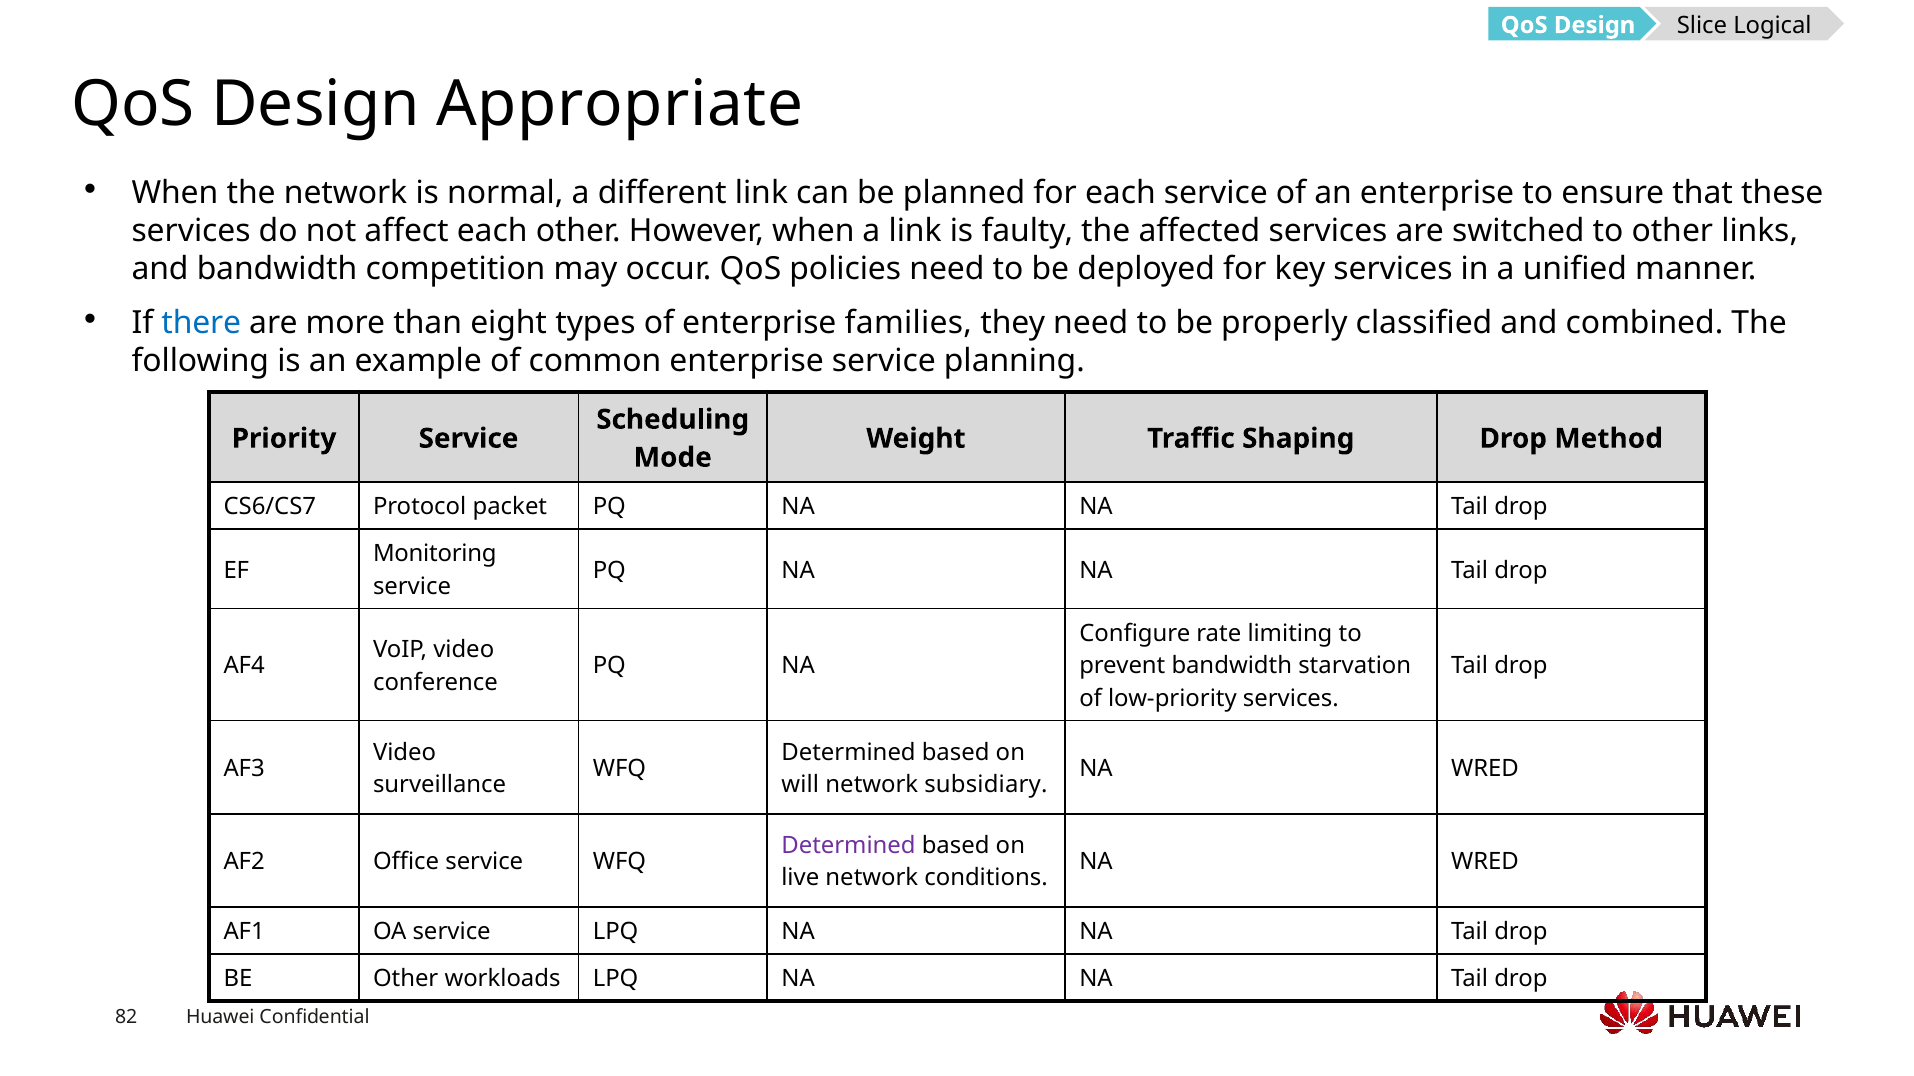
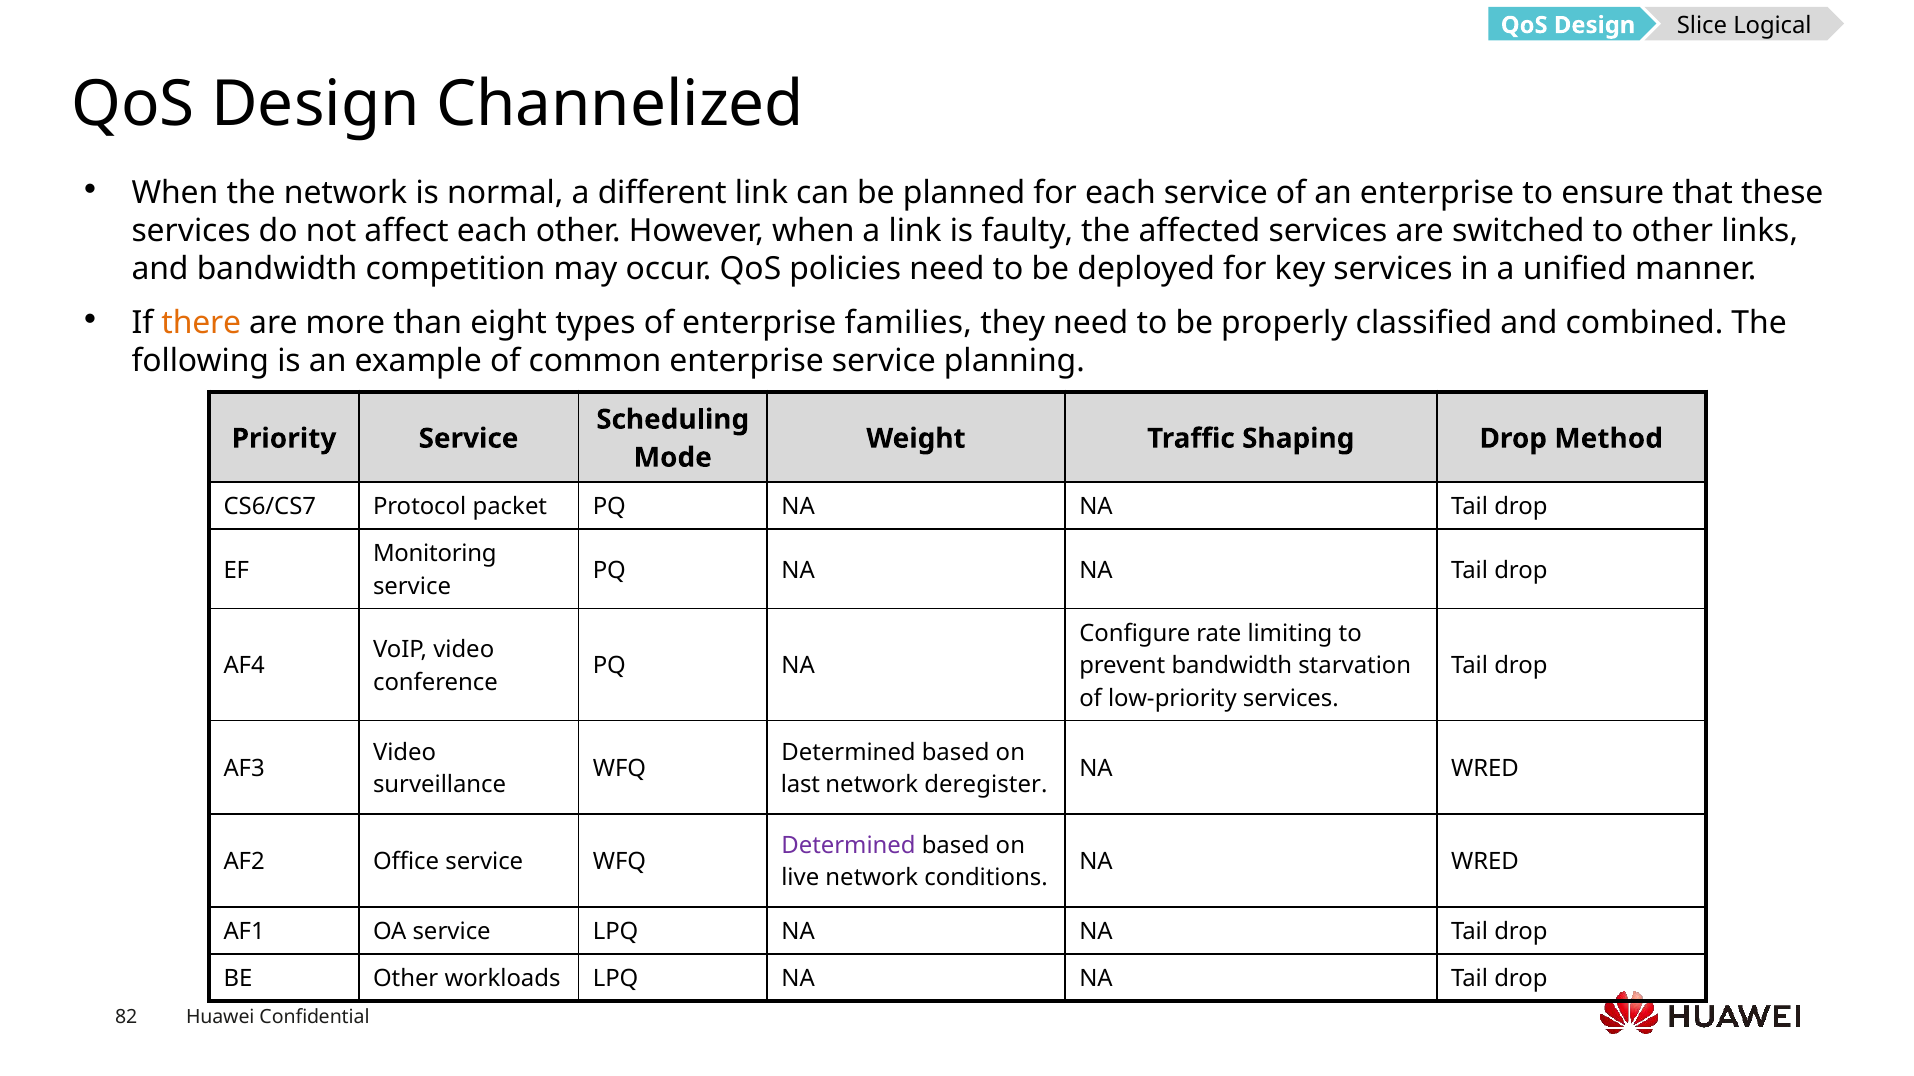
Appropriate: Appropriate -> Channelized
there colour: blue -> orange
will: will -> last
subsidiary: subsidiary -> deregister
